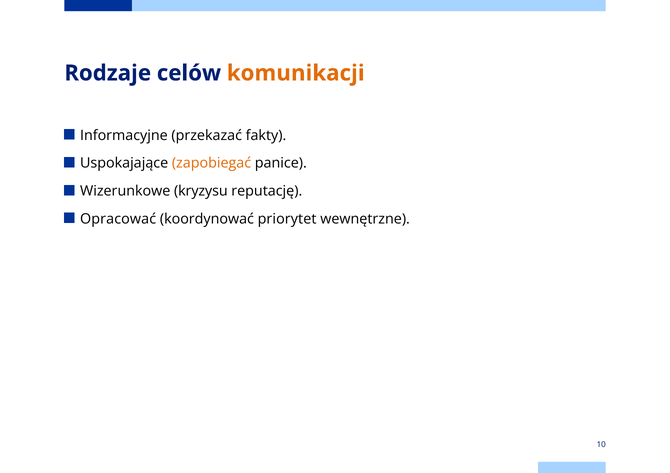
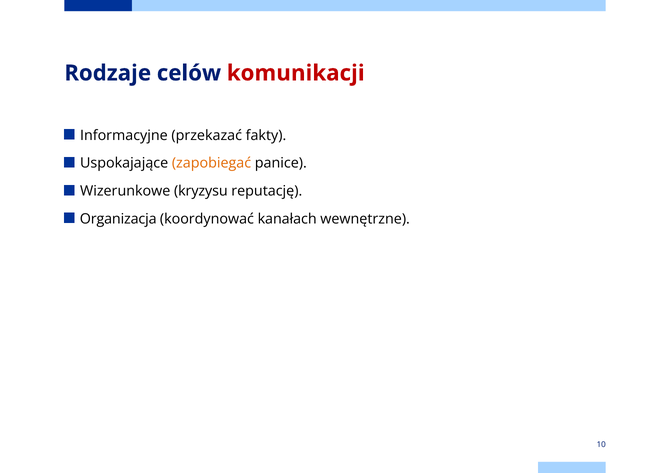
komunikacji colour: orange -> red
Opracować: Opracować -> Organizacja
priorytet: priorytet -> kanałach
